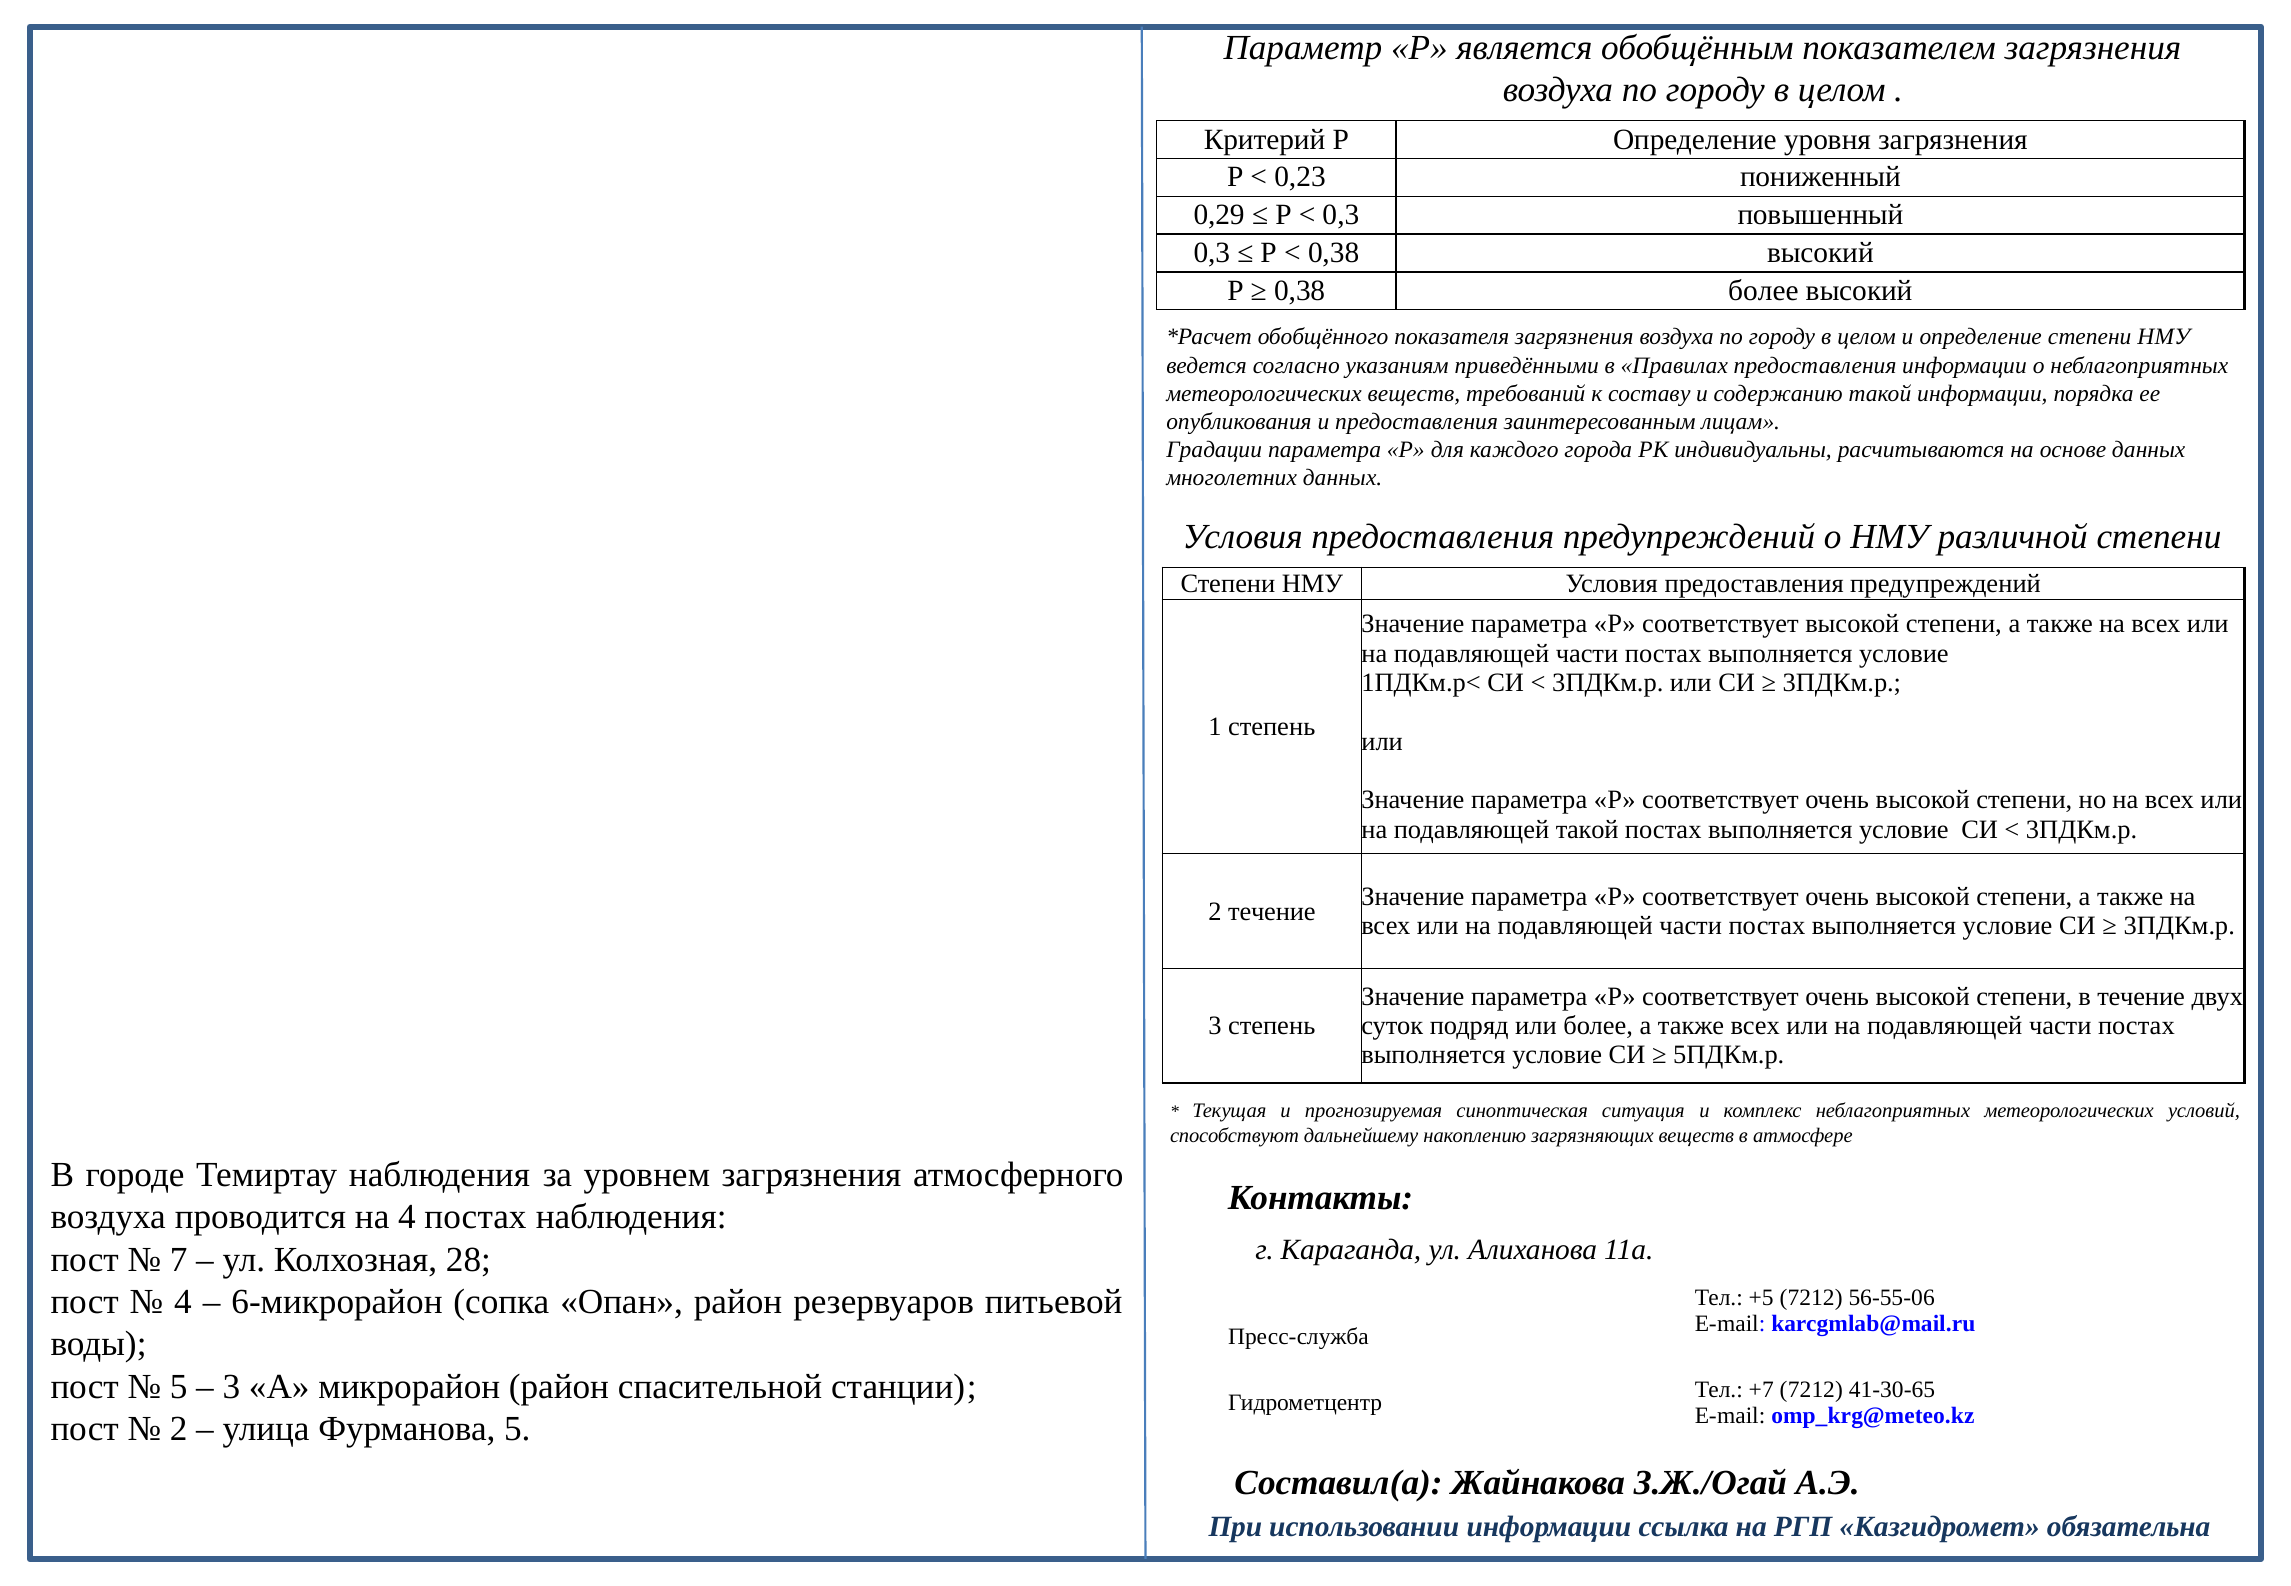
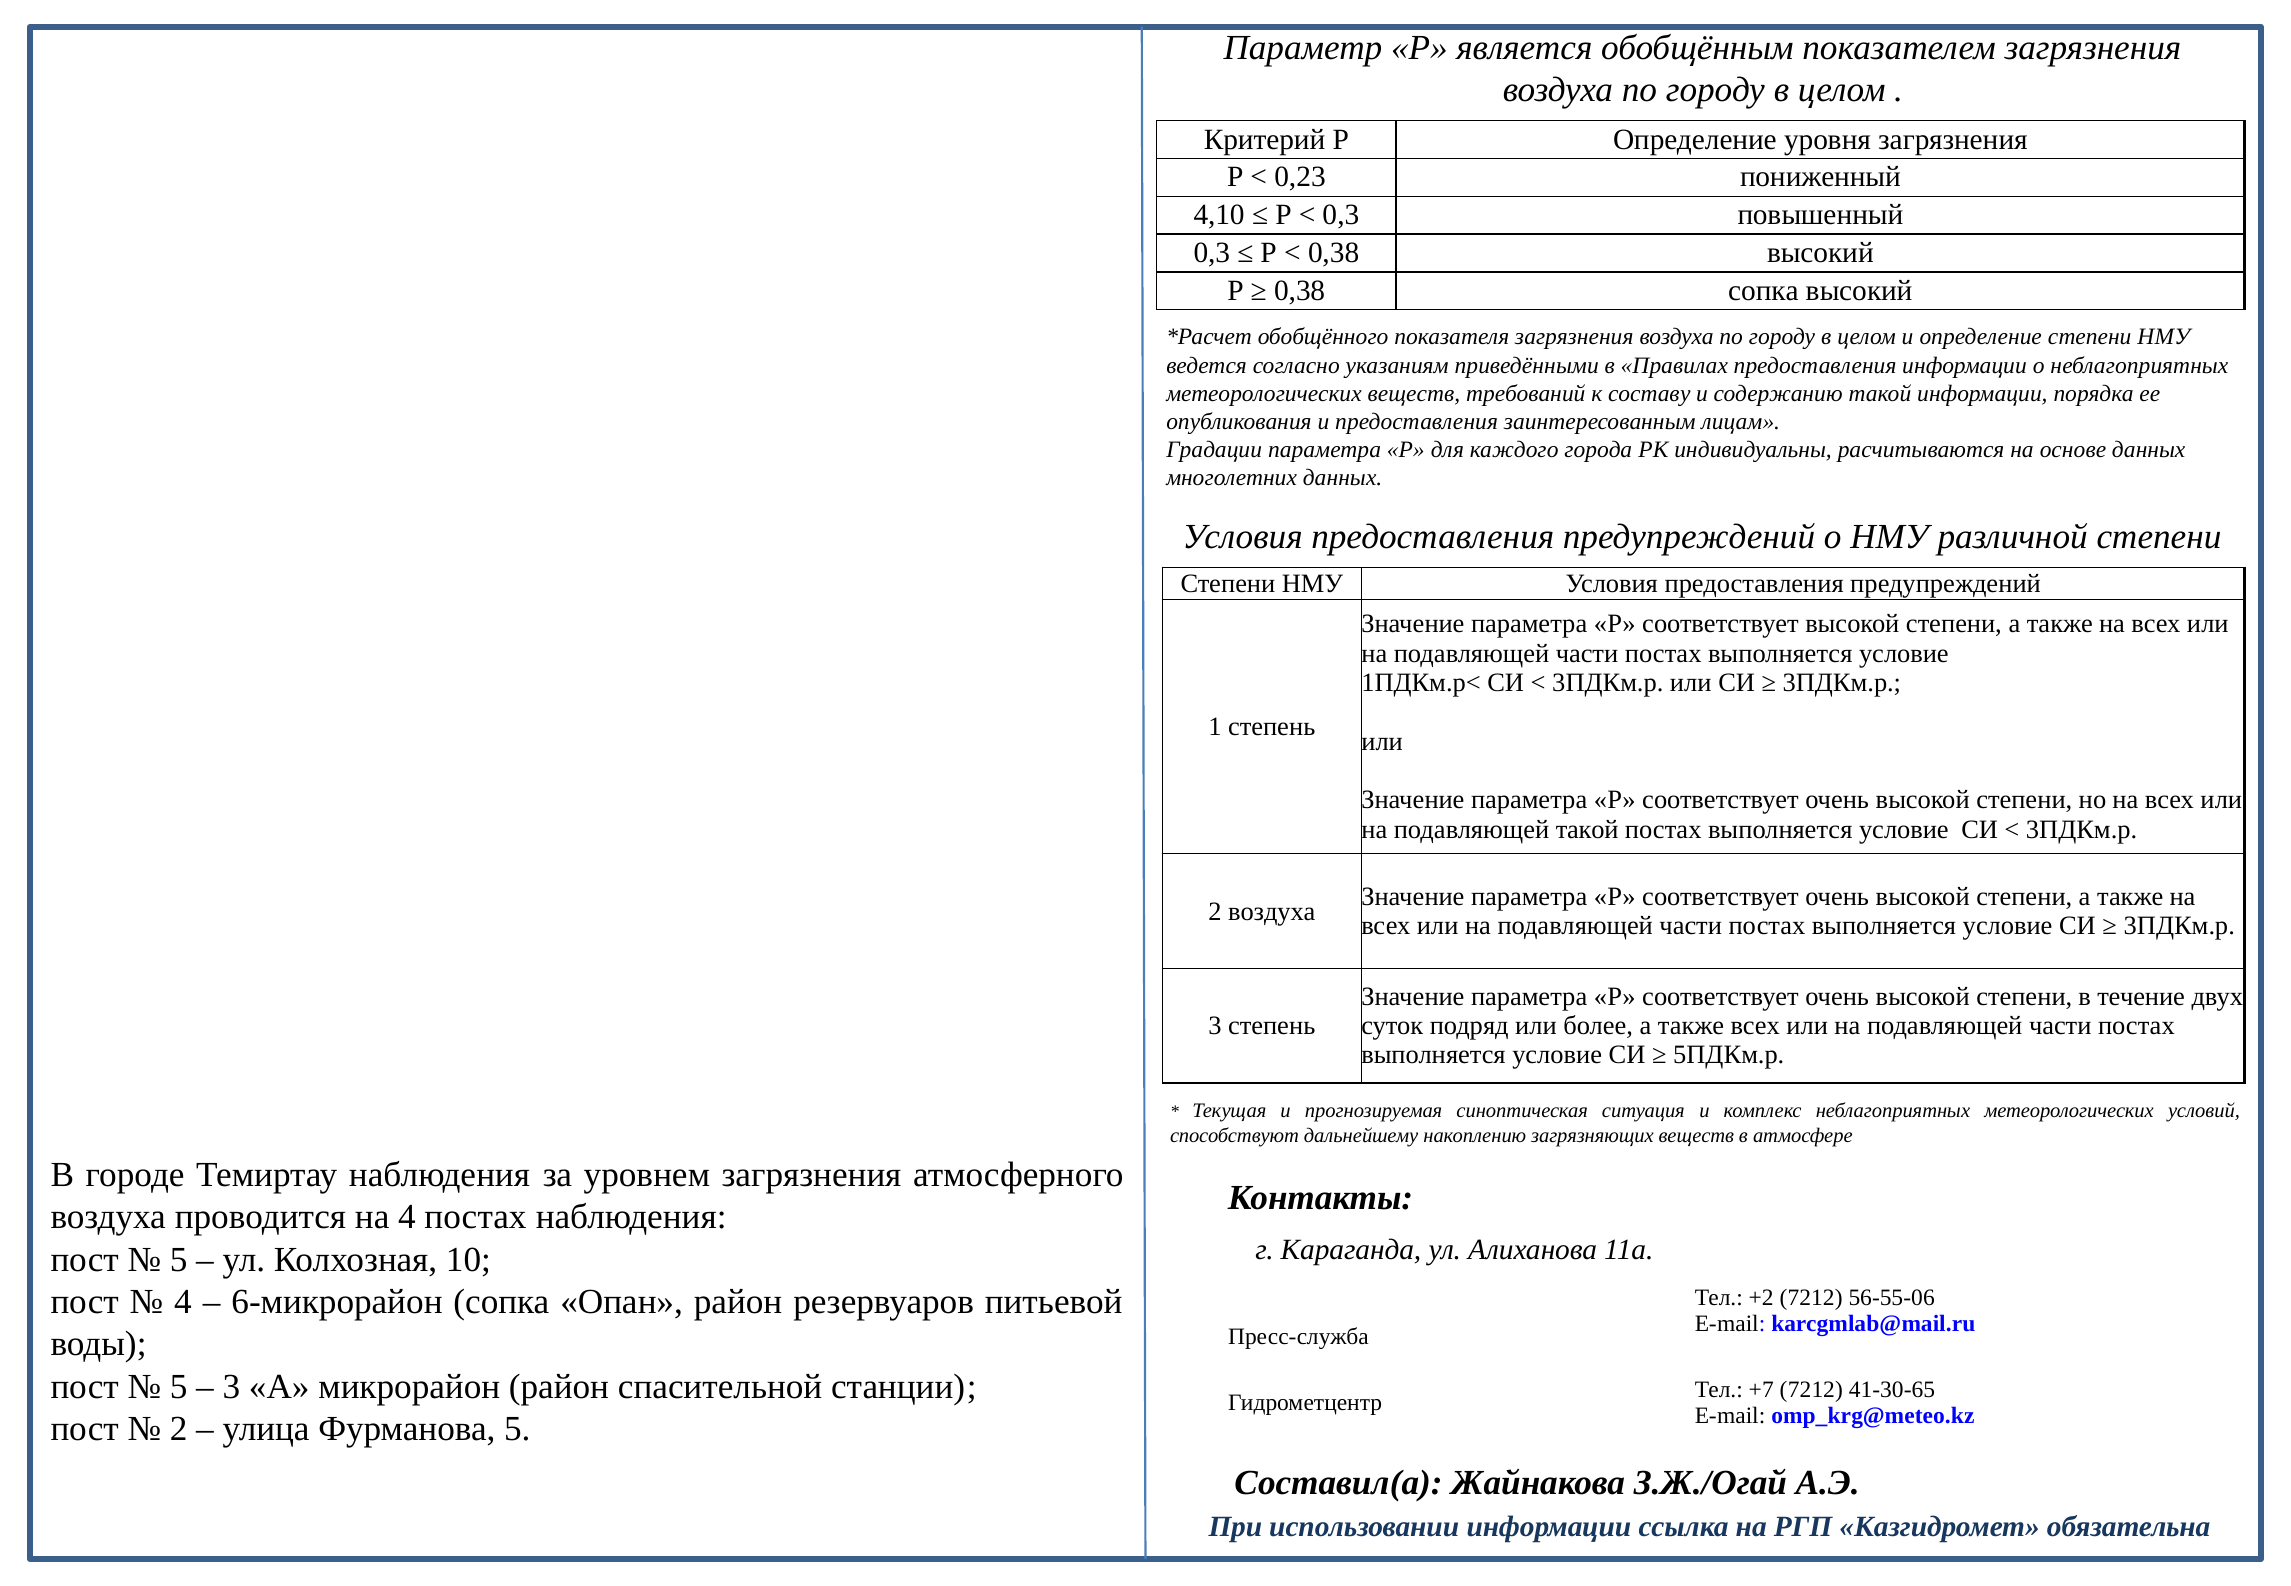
0,29: 0,29 -> 4,10
0,38 более: более -> сопка
2 течение: течение -> воздуха
7 at (179, 1260): 7 -> 5
28: 28 -> 10
+5: +5 -> +2
